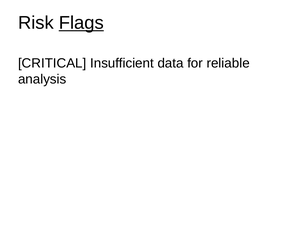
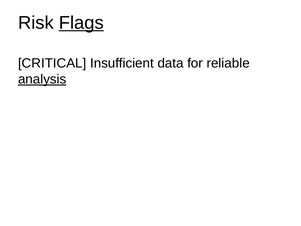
analysis underline: none -> present
